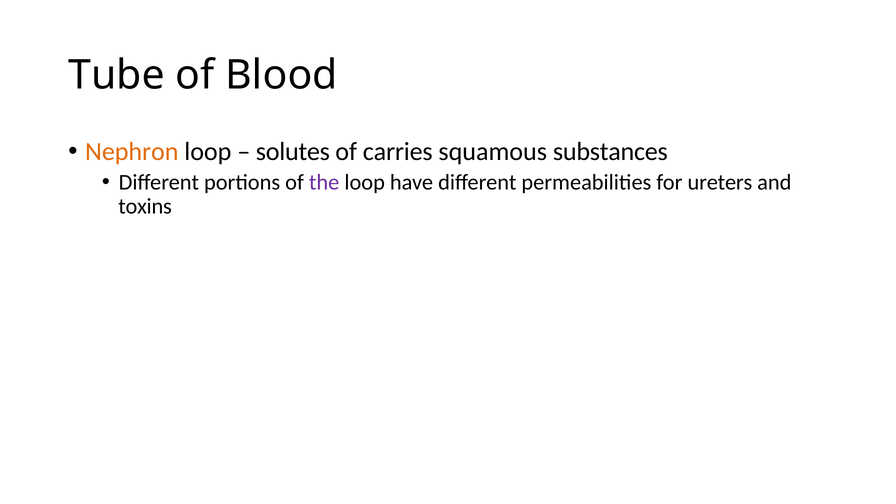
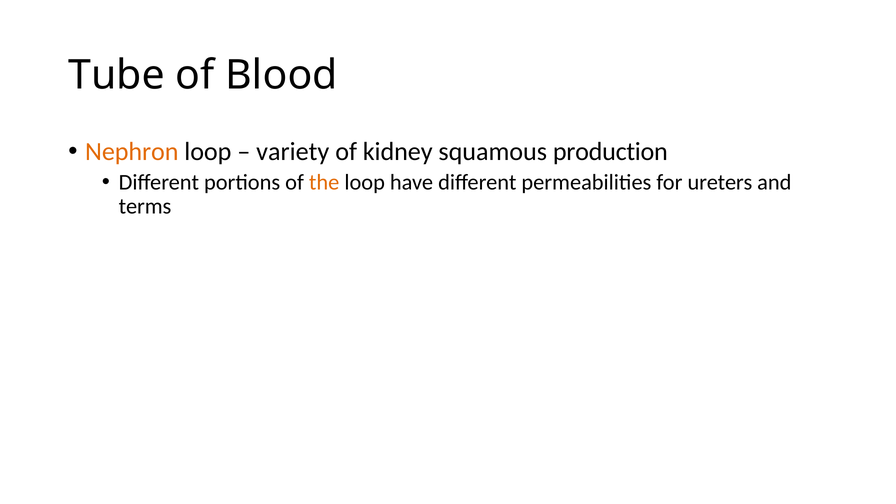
solutes: solutes -> variety
carries: carries -> kidney
substances: substances -> production
the colour: purple -> orange
toxins: toxins -> terms
